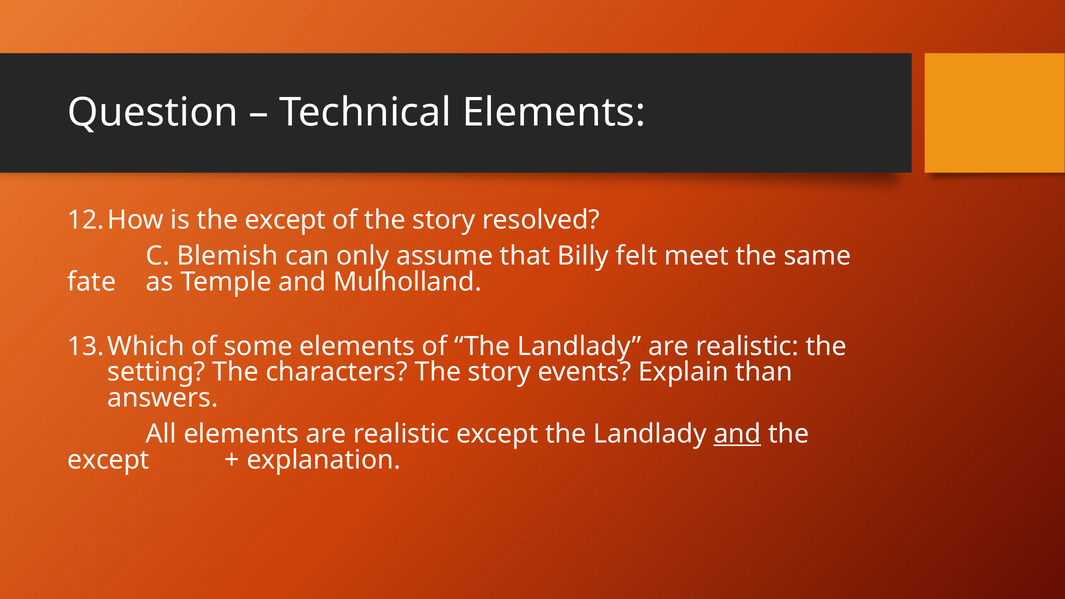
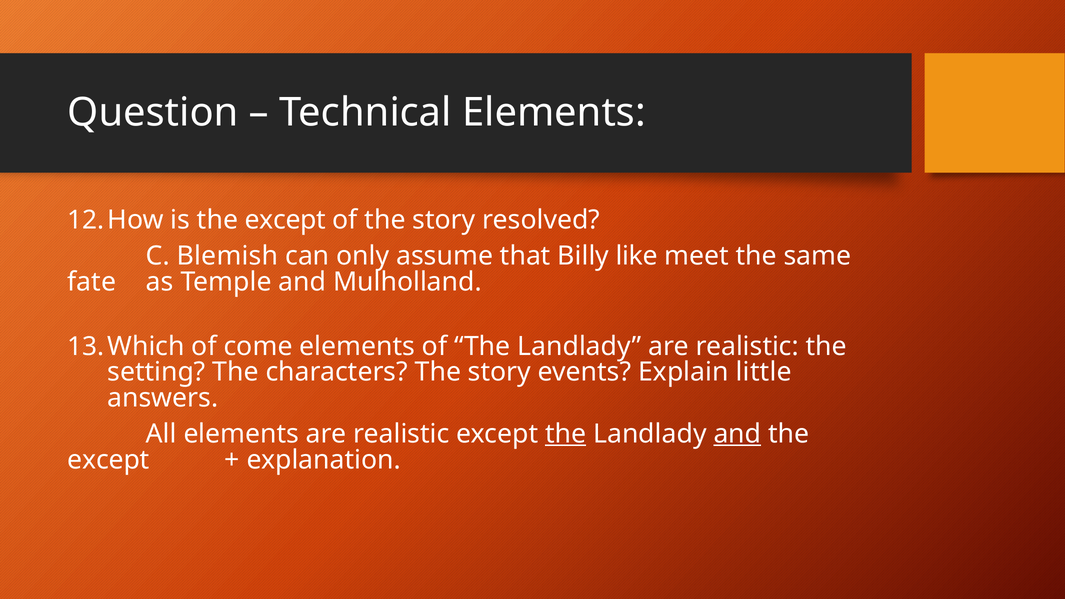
felt: felt -> like
some: some -> come
than: than -> little
the at (566, 434) underline: none -> present
